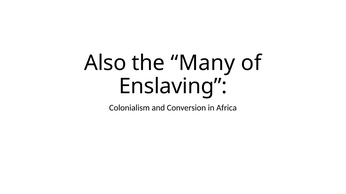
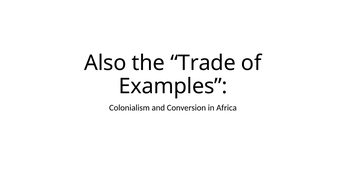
Many: Many -> Trade
Enslaving: Enslaving -> Examples
